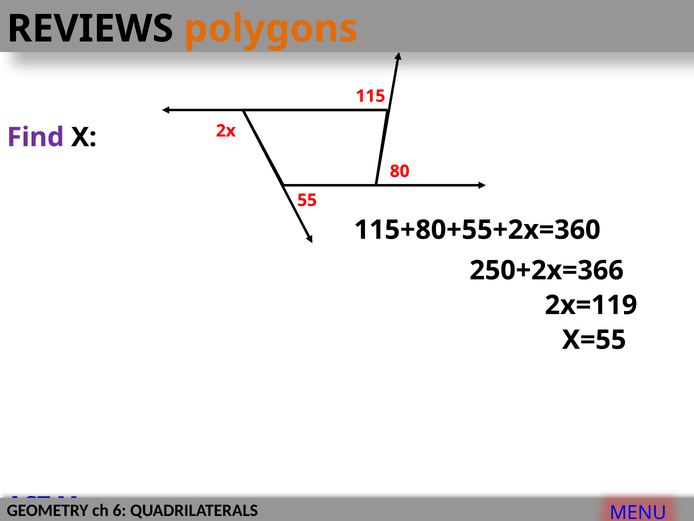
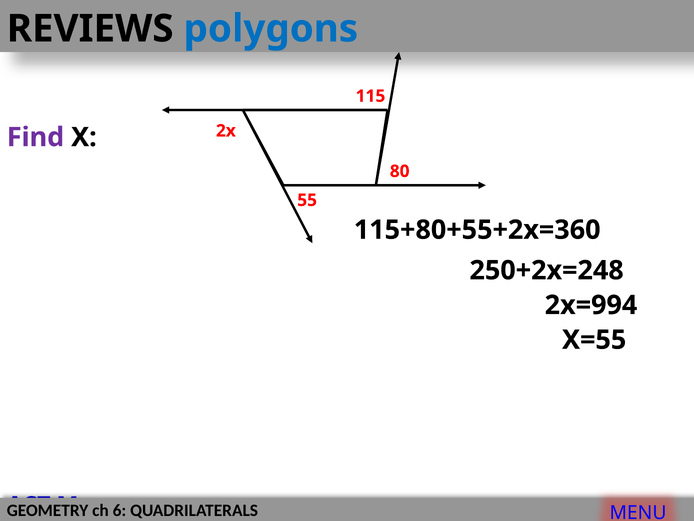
polygons colour: orange -> blue
250+2x=366: 250+2x=366 -> 250+2x=248
2x=119: 2x=119 -> 2x=994
